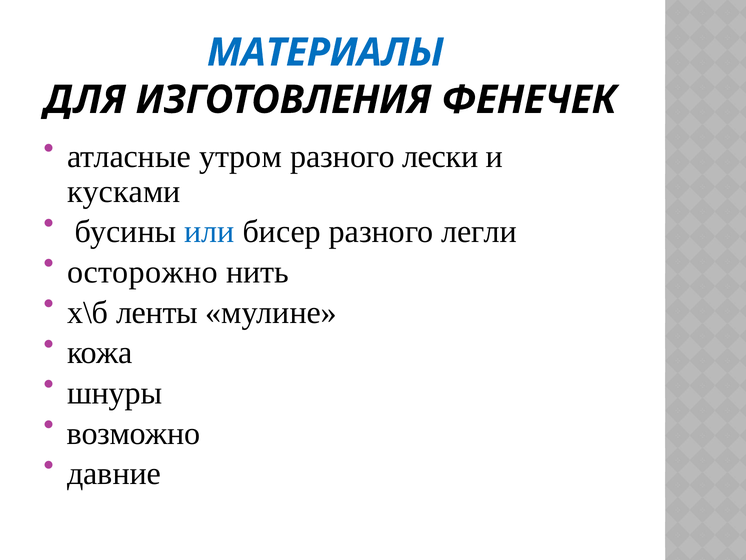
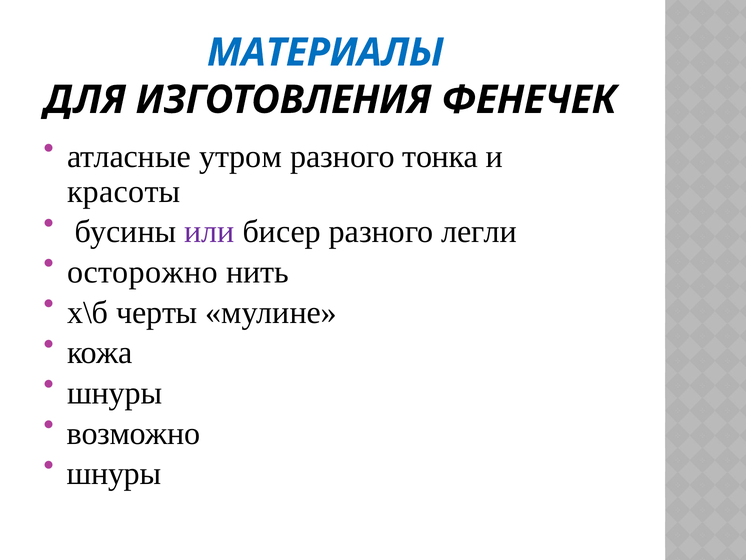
лески: лески -> тонка
кусками: кусками -> красоты
или colour: blue -> purple
ленты: ленты -> черты
давние at (114, 473): давние -> шнуры
